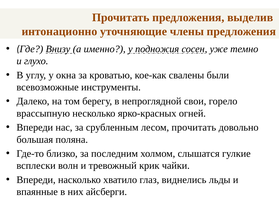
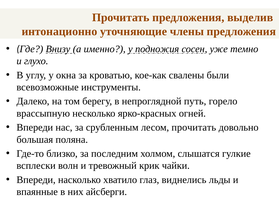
свои: свои -> путь
